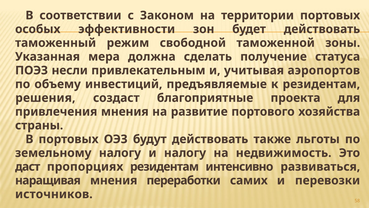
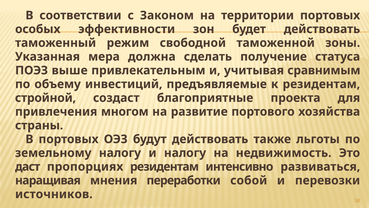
несли: несли -> выше
аэропортов: аэропортов -> сравнимым
решения: решения -> стройной
привлечения мнения: мнения -> многом
самих: самих -> собой
